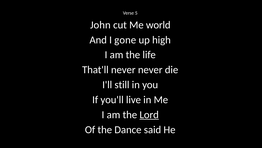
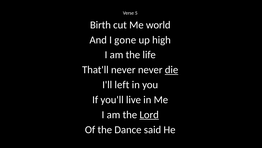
John: John -> Birth
die underline: none -> present
still: still -> left
